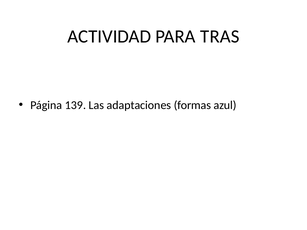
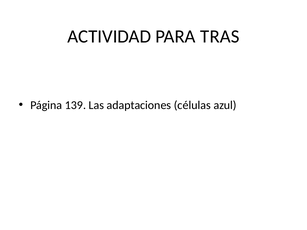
formas: formas -> células
